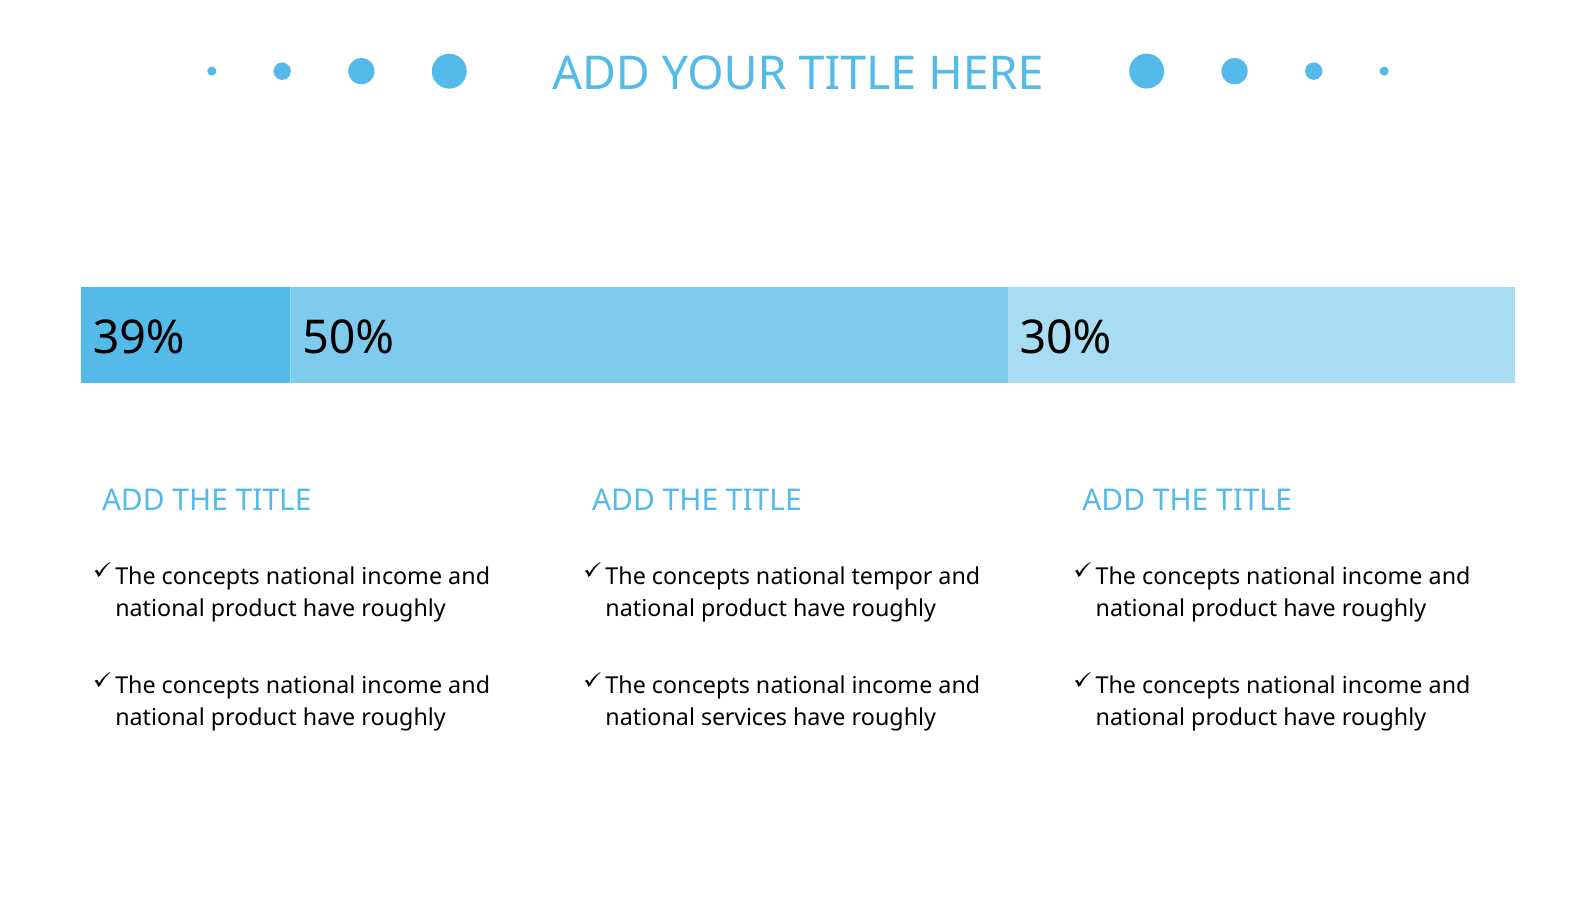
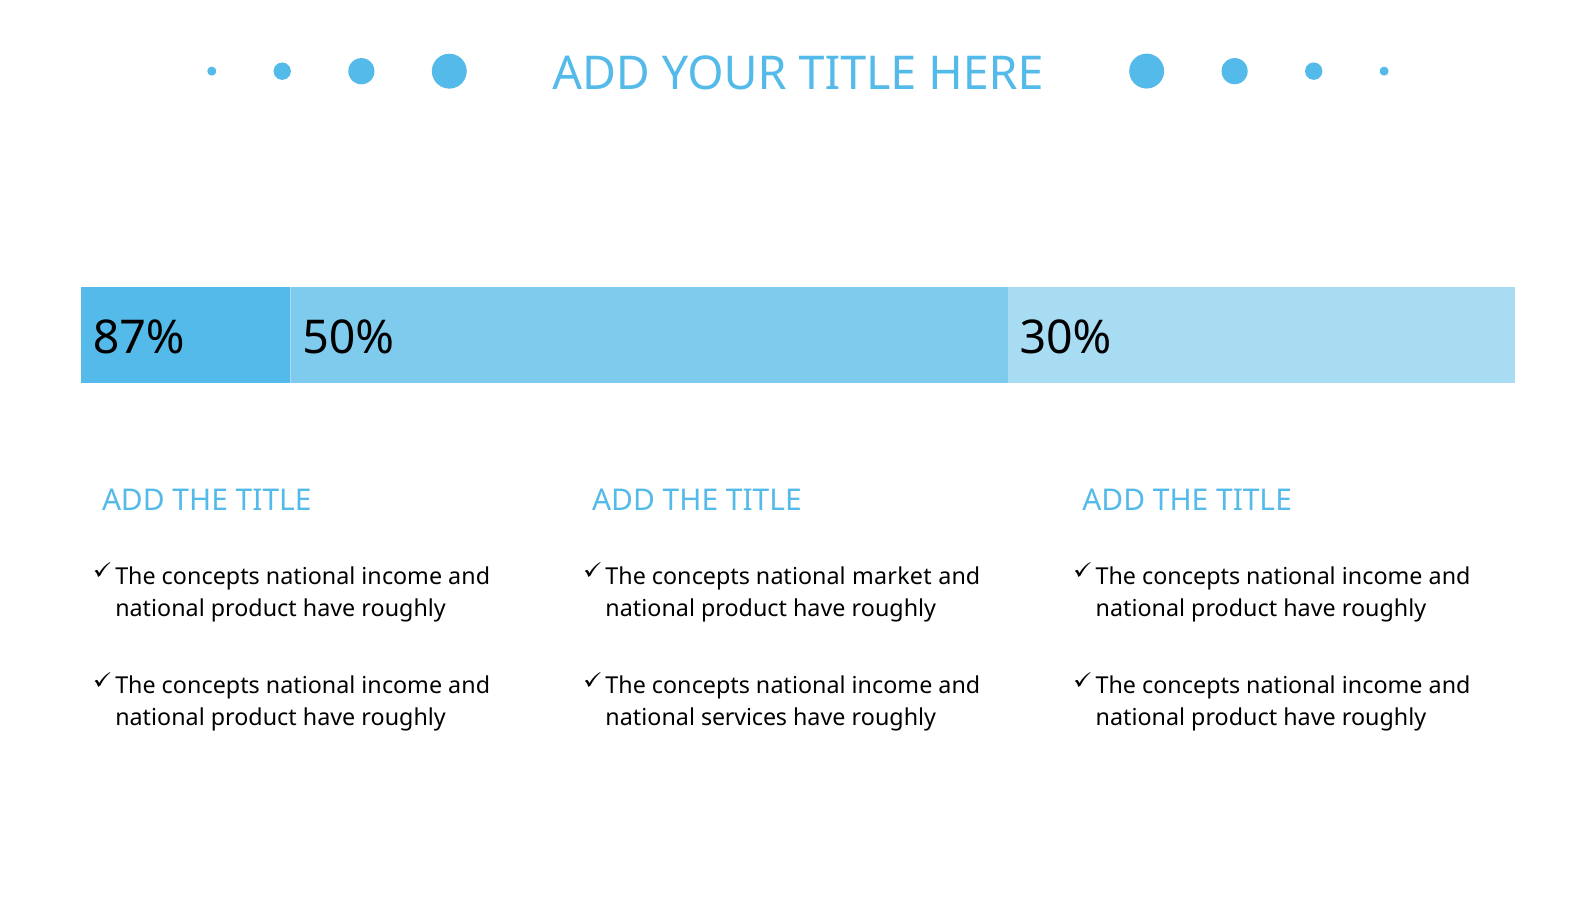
39%: 39% -> 87%
tempor: tempor -> market
